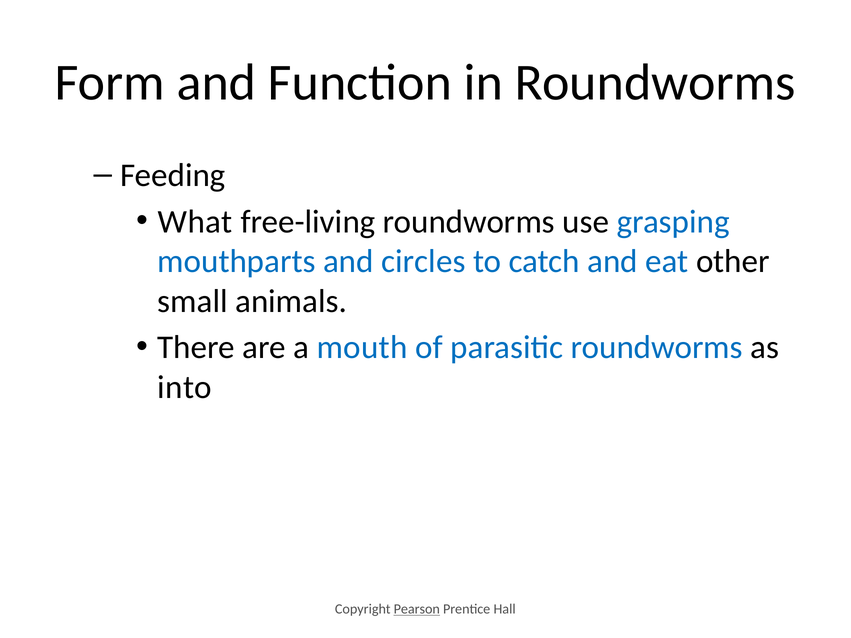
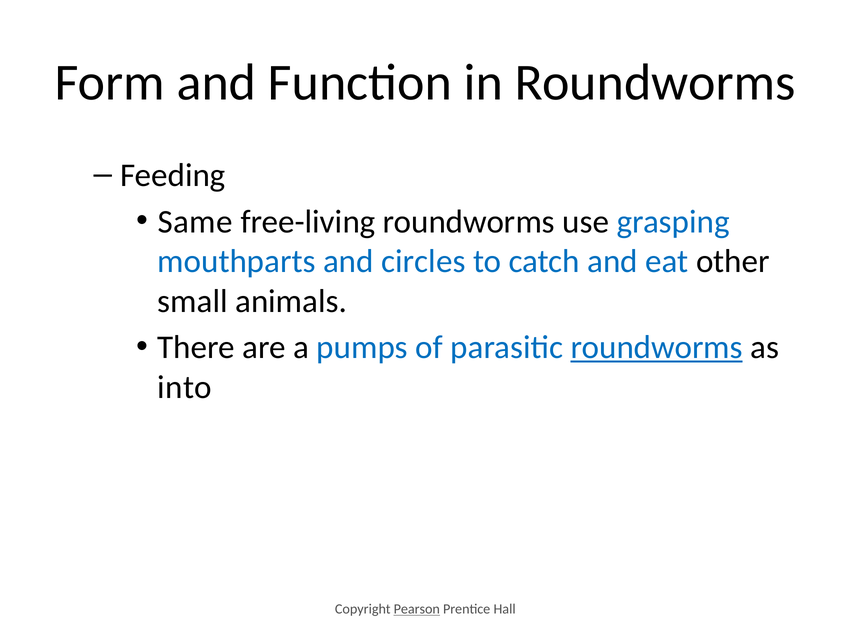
What: What -> Same
mouth: mouth -> pumps
roundworms at (657, 348) underline: none -> present
